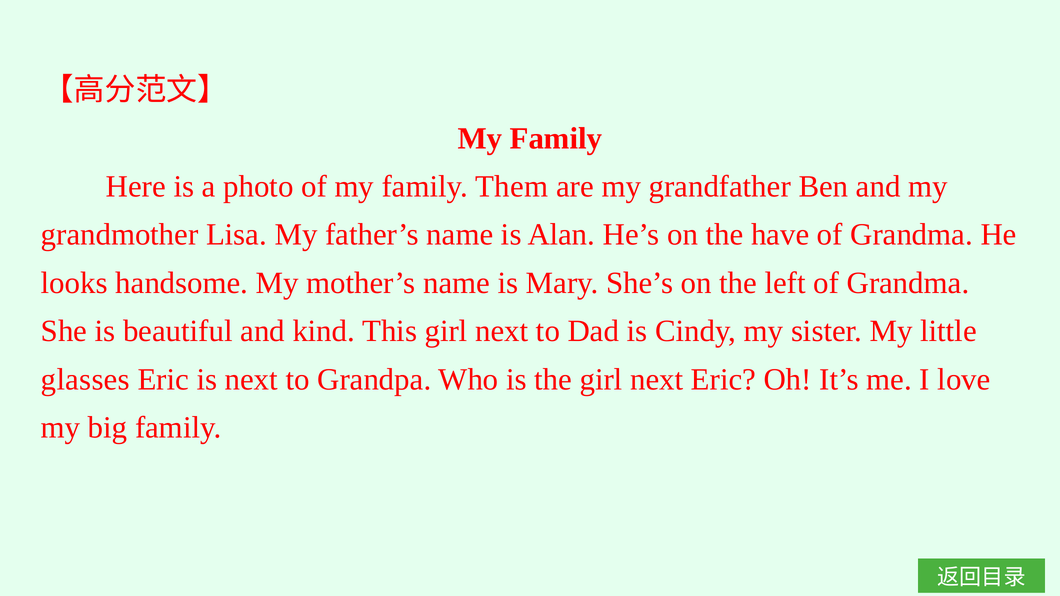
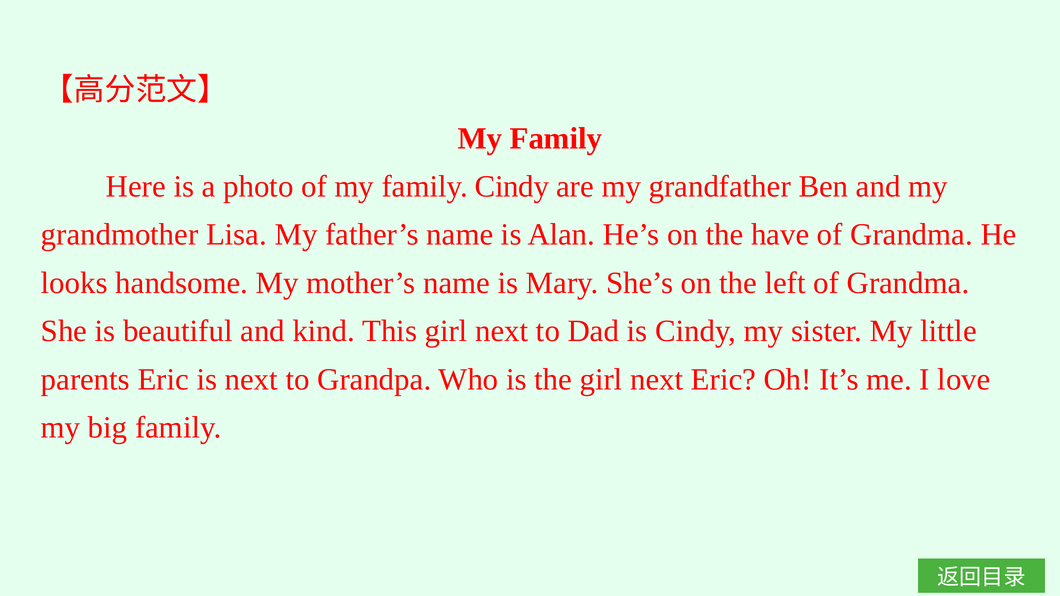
family Them: Them -> Cindy
glasses: glasses -> parents
